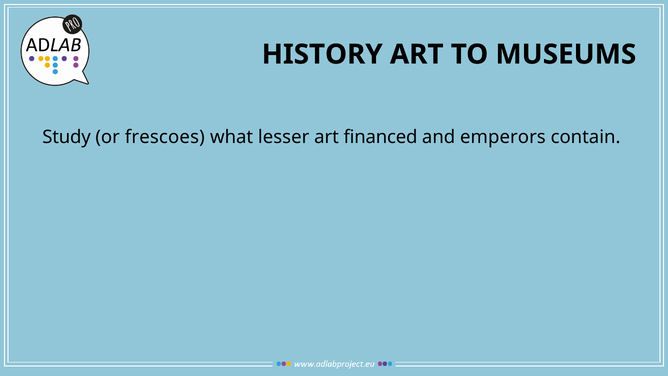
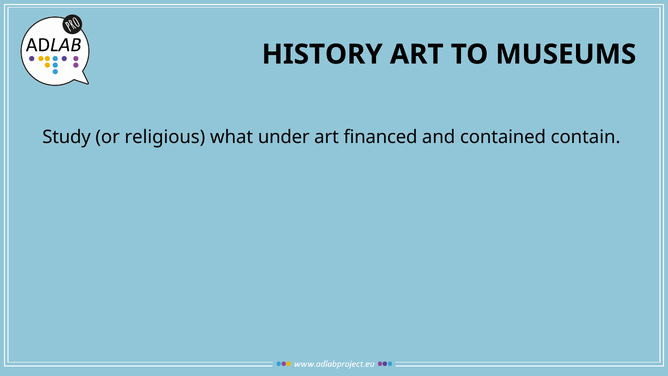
frescoes: frescoes -> religious
lesser: lesser -> under
emperors: emperors -> contained
